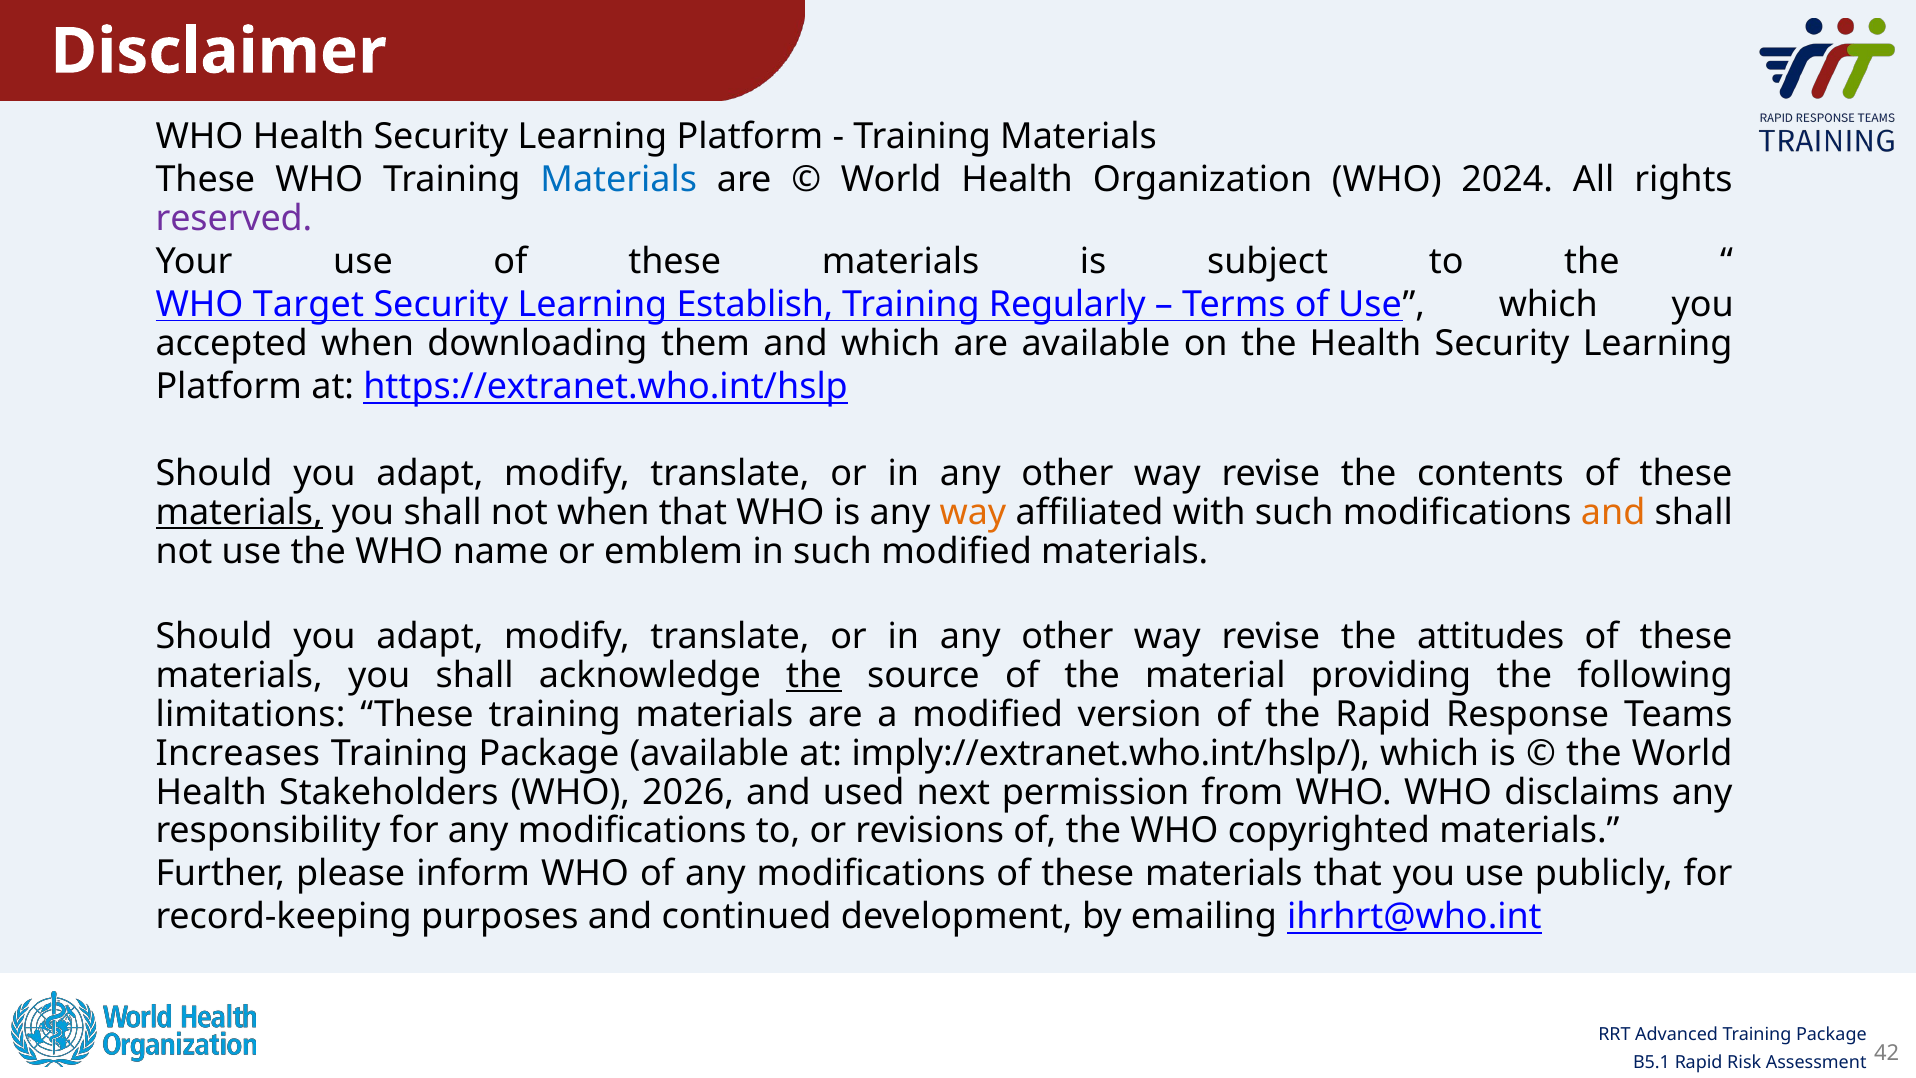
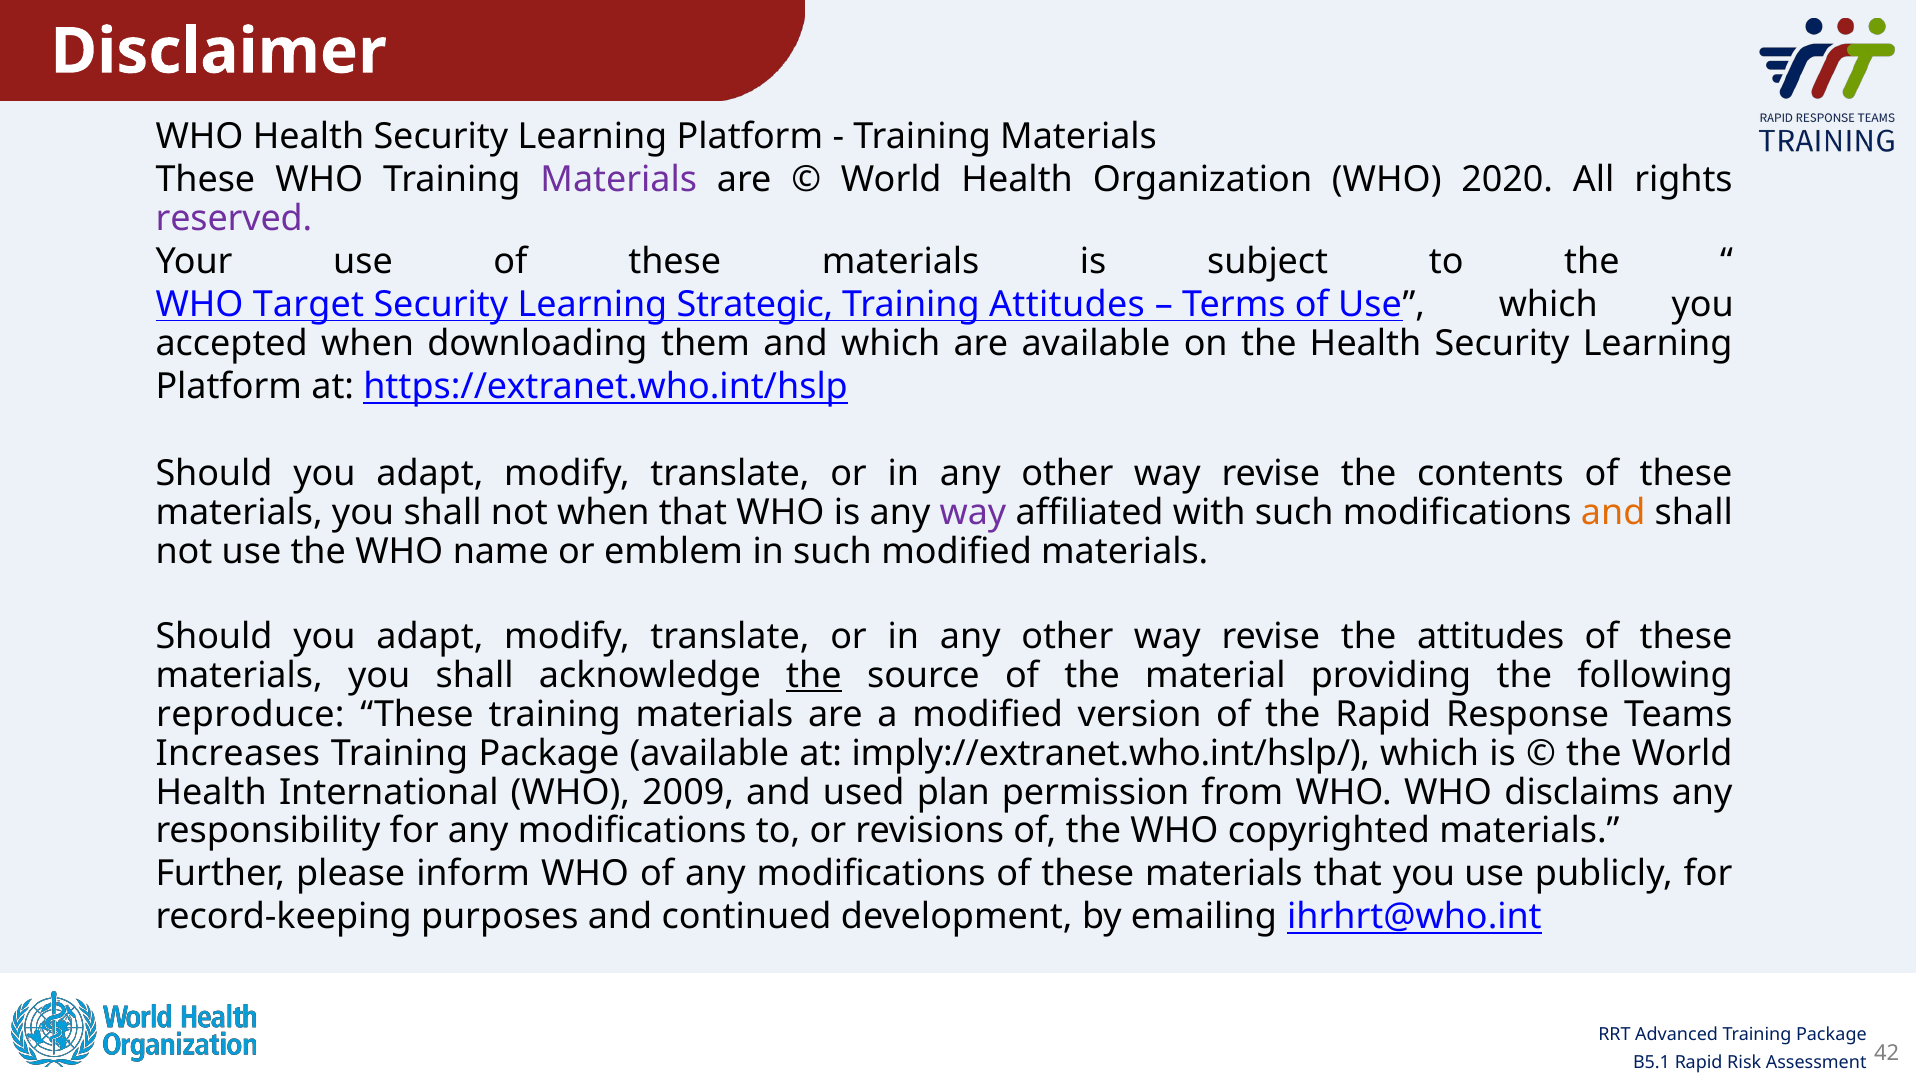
Materials at (619, 180) colour: blue -> purple
2024: 2024 -> 2020
Establish: Establish -> Strategic
Training Regularly: Regularly -> Attitudes
materials at (239, 512) underline: present -> none
way at (973, 512) colour: orange -> purple
limitations: limitations -> reproduce
Stakeholders: Stakeholders -> International
2026: 2026 -> 2009
next: next -> plan
